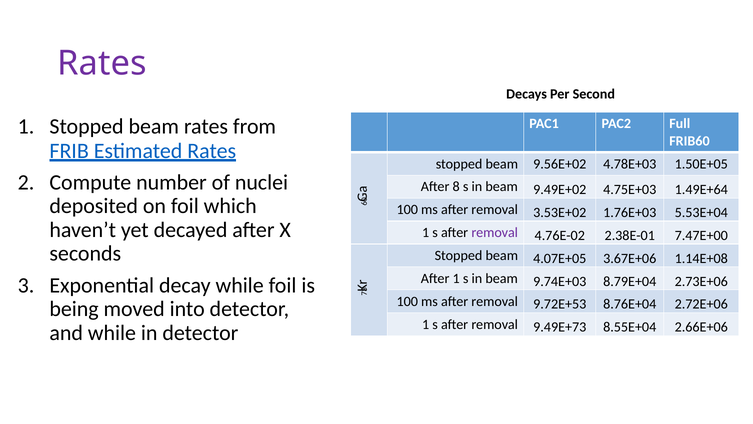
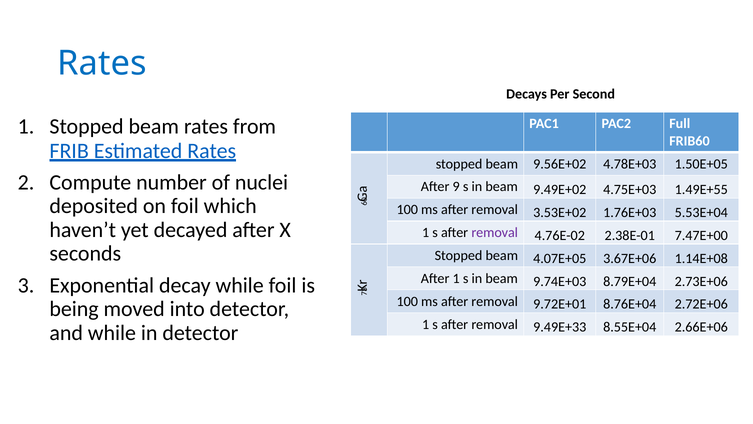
Rates at (102, 63) colour: purple -> blue
8: 8 -> 9
1.49E+64: 1.49E+64 -> 1.49E+55
9.72E+53: 9.72E+53 -> 9.72E+01
9.49E+73: 9.49E+73 -> 9.49E+33
